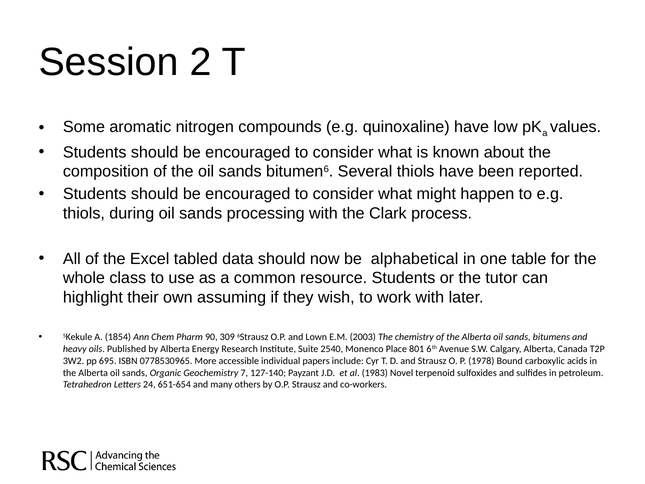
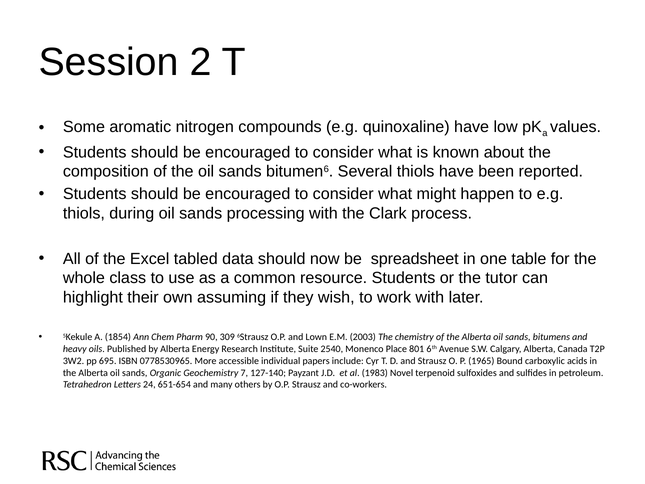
alphabetical: alphabetical -> spreadsheet
1978: 1978 -> 1965
